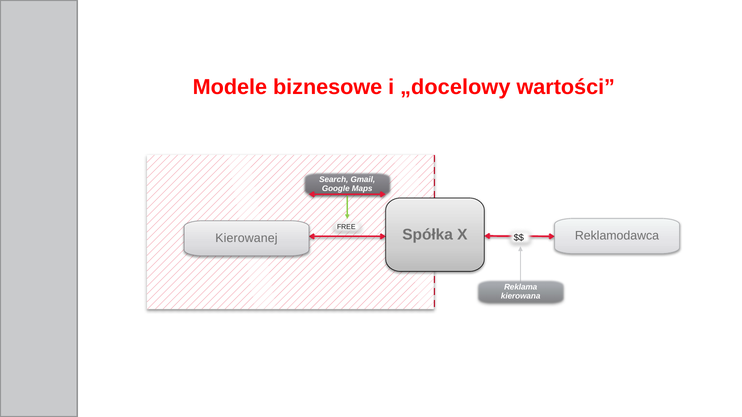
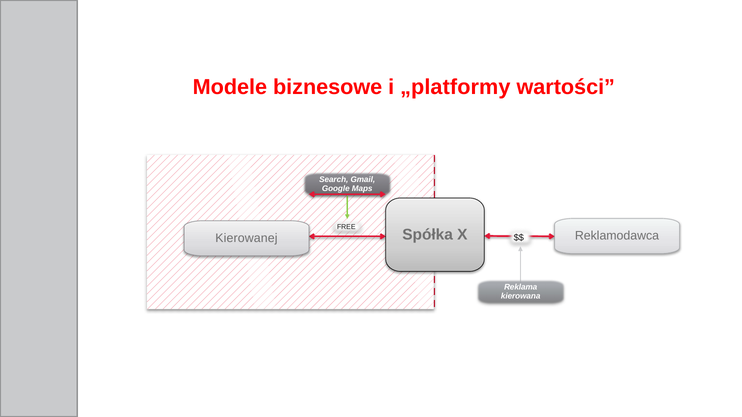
„docelowy: „docelowy -> „platformy
